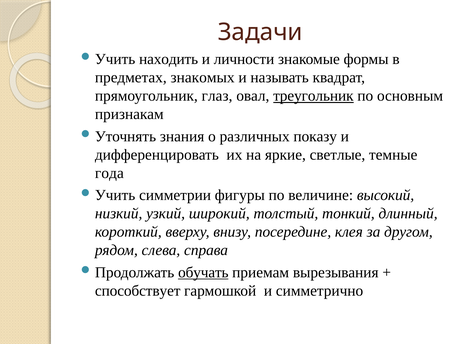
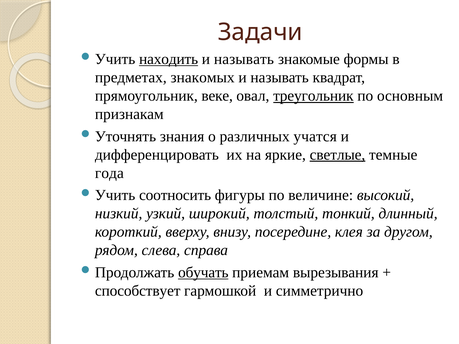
находить underline: none -> present
личности at (244, 59): личности -> называть
глаз: глаз -> веке
показу: показу -> учатся
светлые underline: none -> present
симметрии: симметрии -> соотносить
